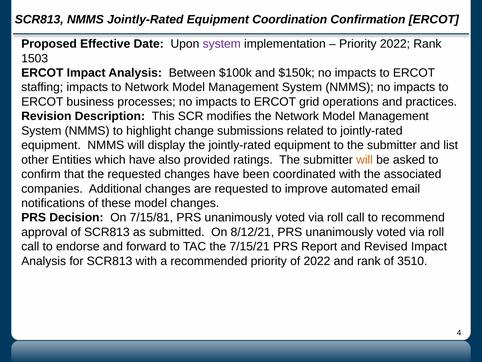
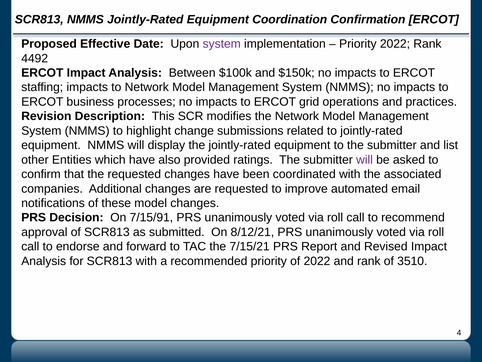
1503: 1503 -> 4492
will at (365, 160) colour: orange -> purple
7/15/81: 7/15/81 -> 7/15/91
